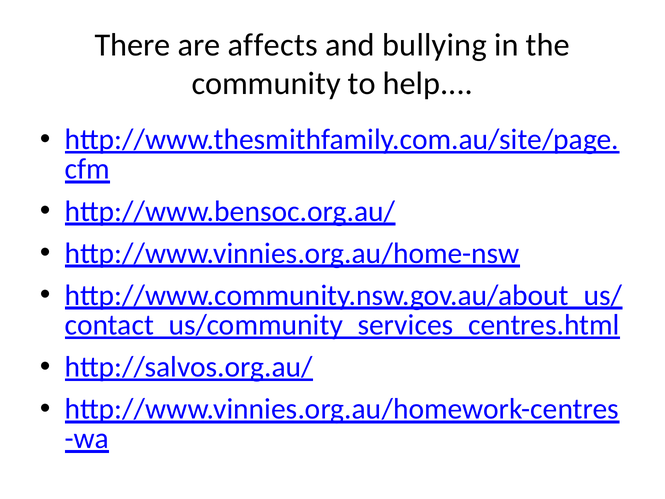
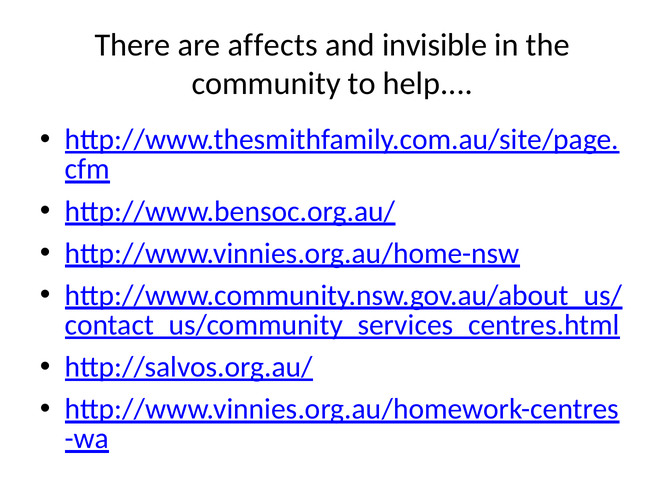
bullying: bullying -> invisible
